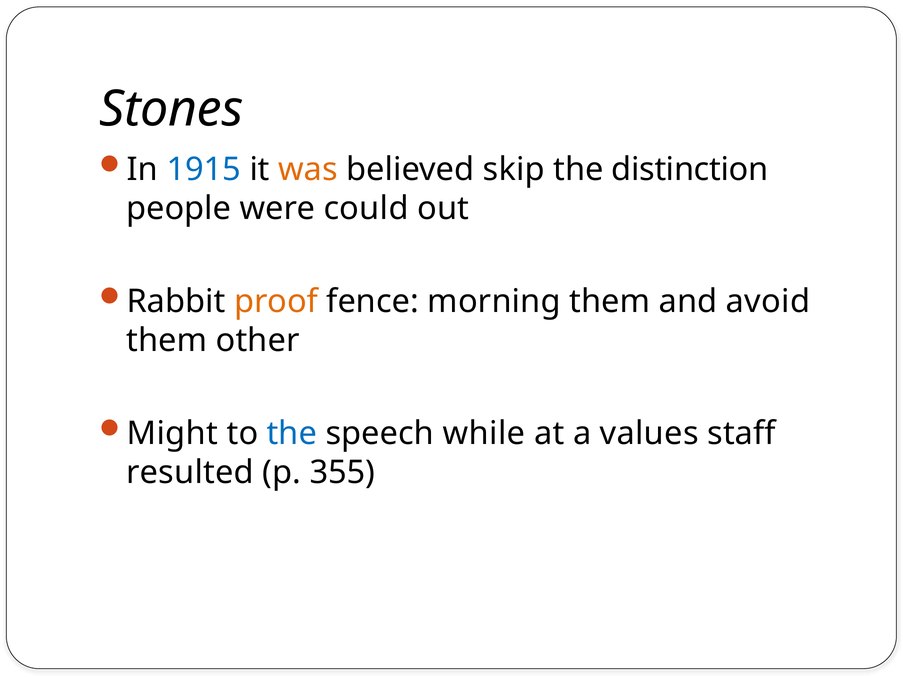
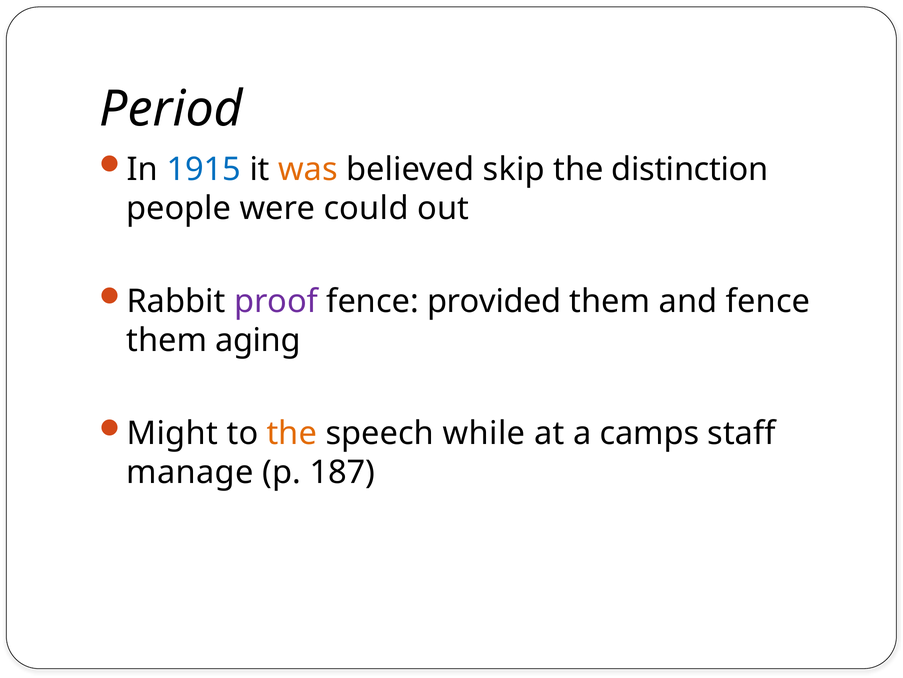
Stones: Stones -> Period
proof colour: orange -> purple
morning: morning -> provided
and avoid: avoid -> fence
other: other -> aging
the at (292, 433) colour: blue -> orange
values: values -> camps
resulted: resulted -> manage
355: 355 -> 187
